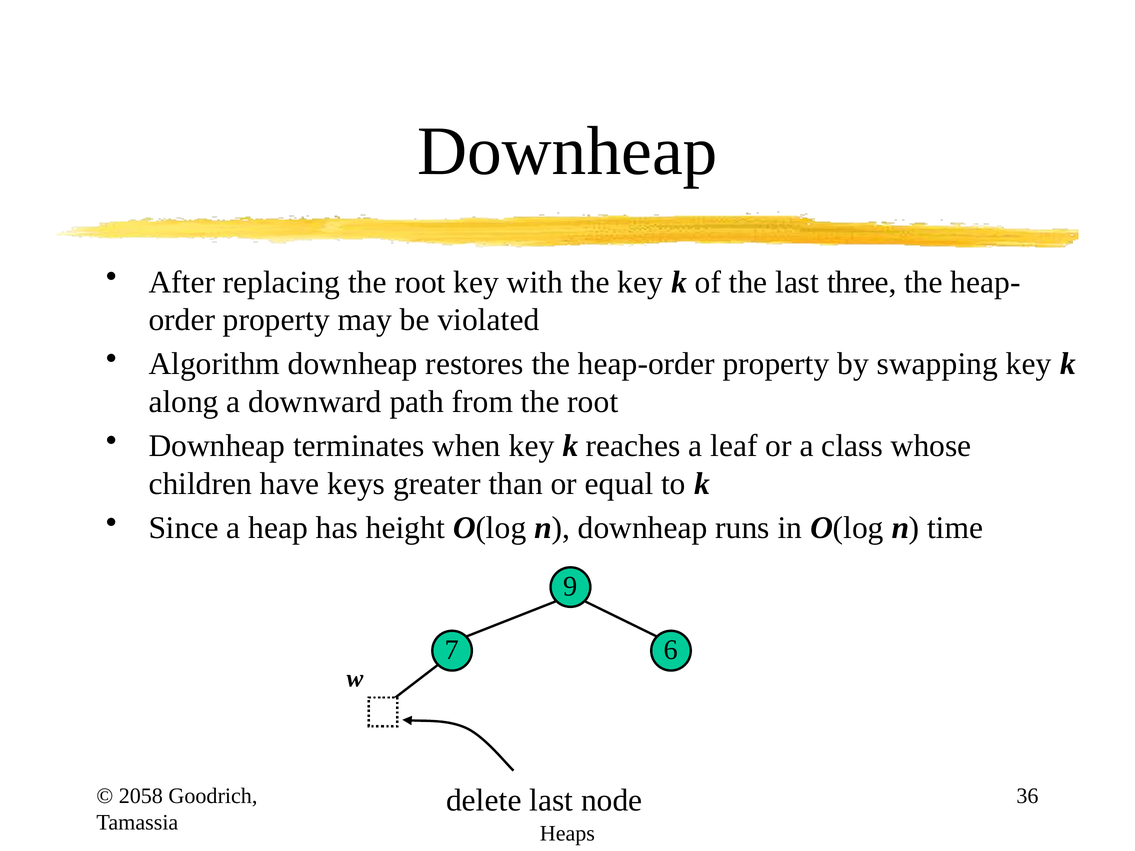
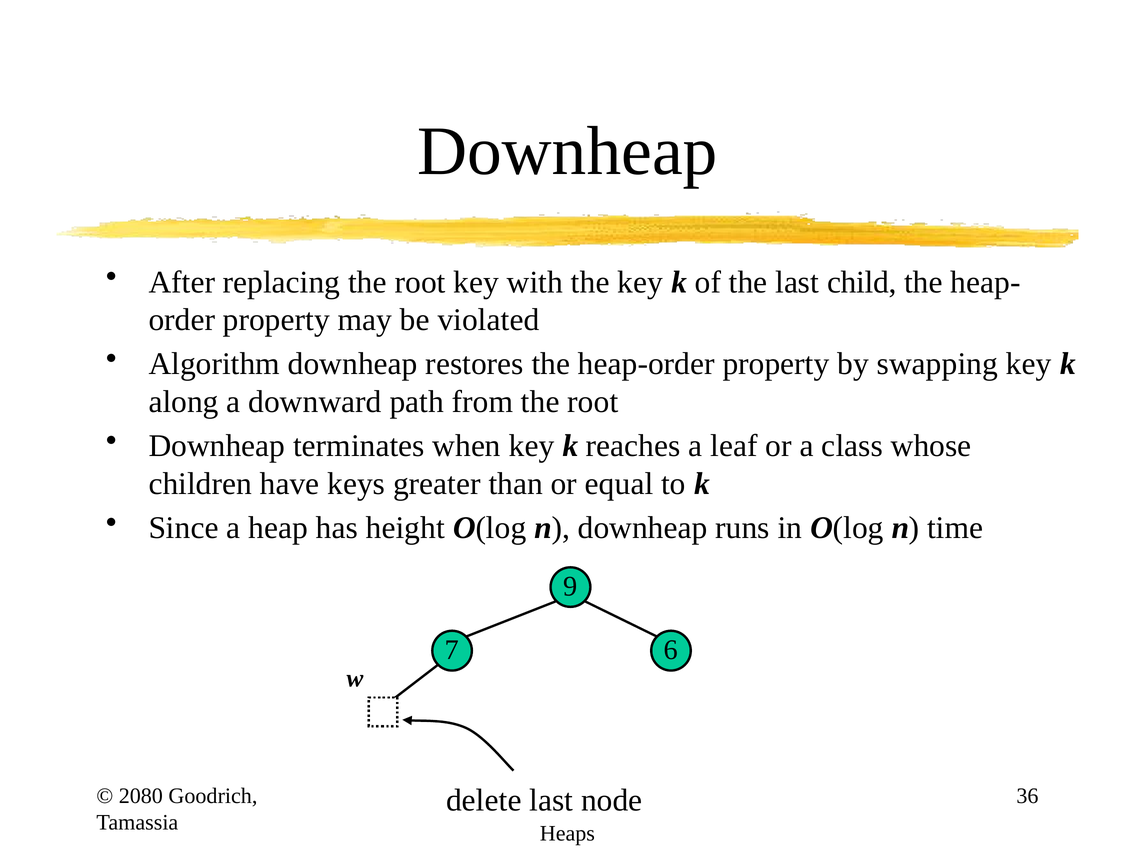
three: three -> child
2058: 2058 -> 2080
